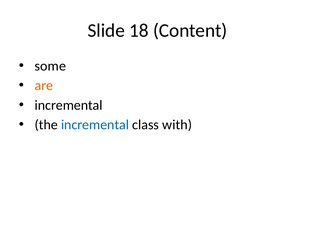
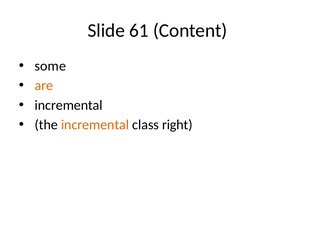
18: 18 -> 61
incremental at (95, 125) colour: blue -> orange
with: with -> right
